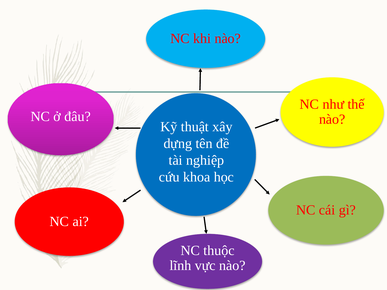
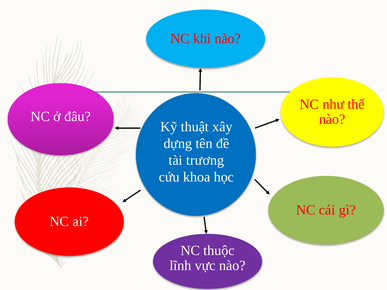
nghiệp: nghiệp -> trương
